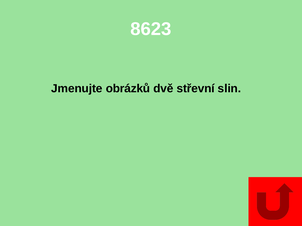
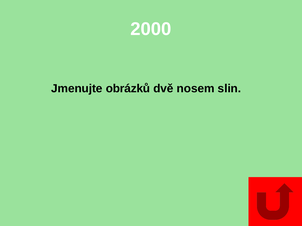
8623: 8623 -> 2000
střevní: střevní -> nosem
